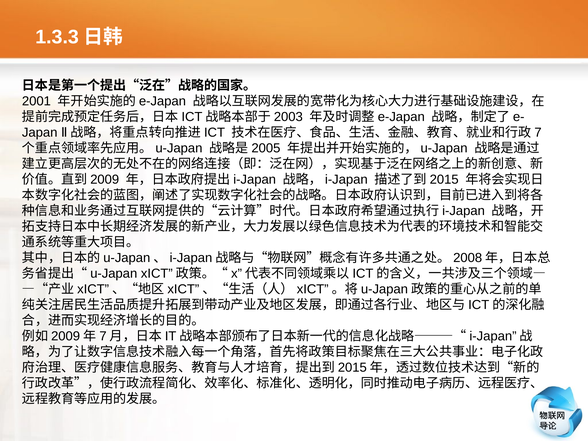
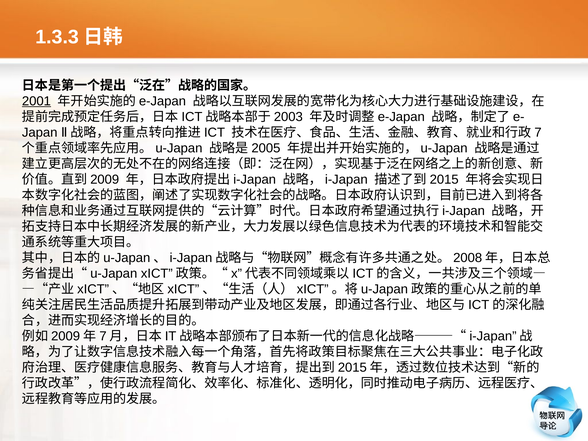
2001 underline: none -> present
